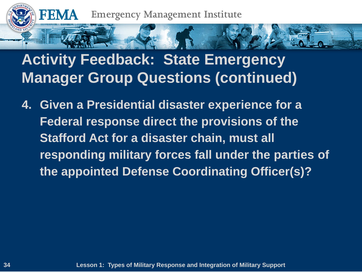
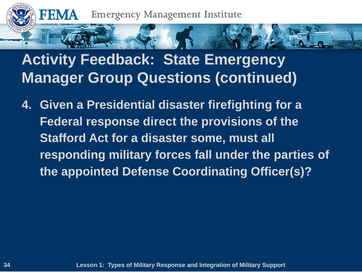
experience: experience -> firefighting
chain: chain -> some
